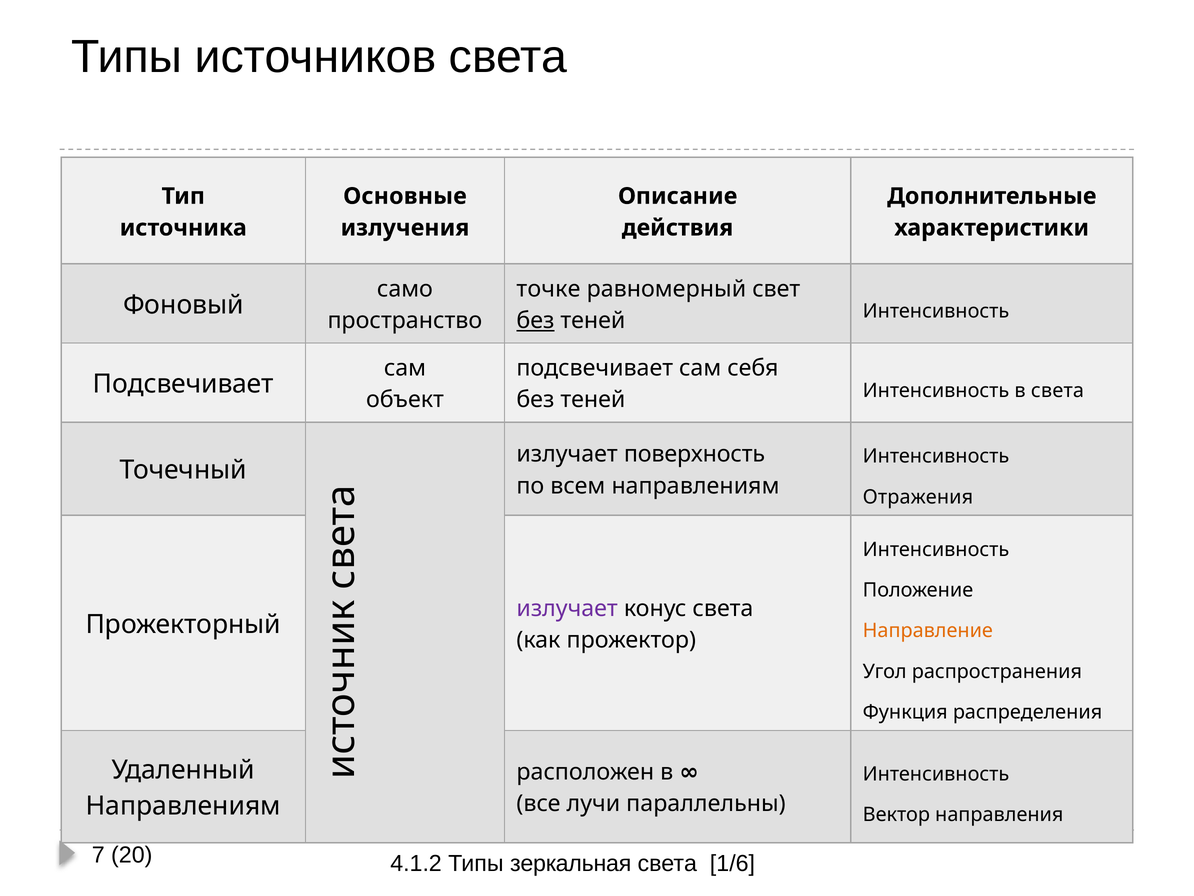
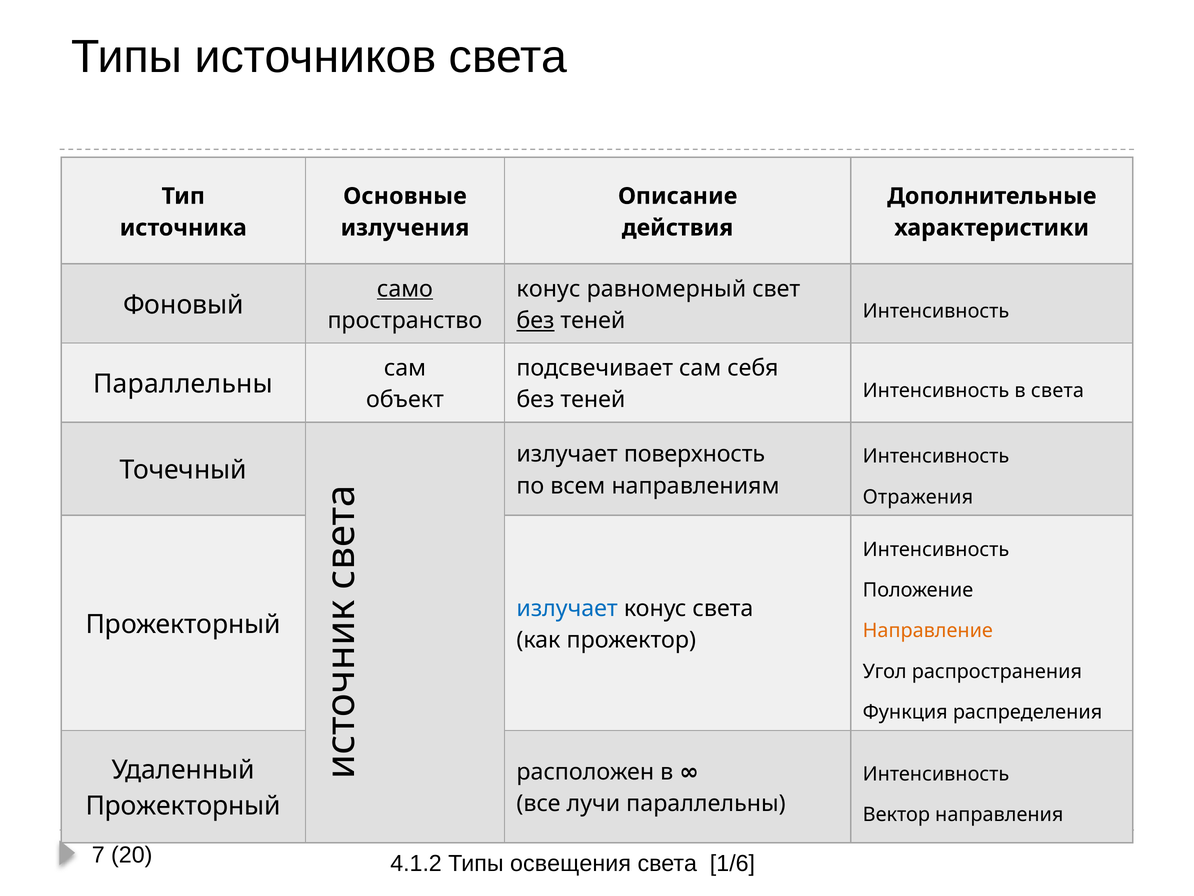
само underline: none -> present
точке at (548, 289): точке -> конус
Подсвечивает at (183, 384): Подсвечивает -> Параллельны
излучает at (567, 608) colour: purple -> blue
Направлениям at (183, 806): Направлениям -> Прожекторный
зеркальная: зеркальная -> освещения
